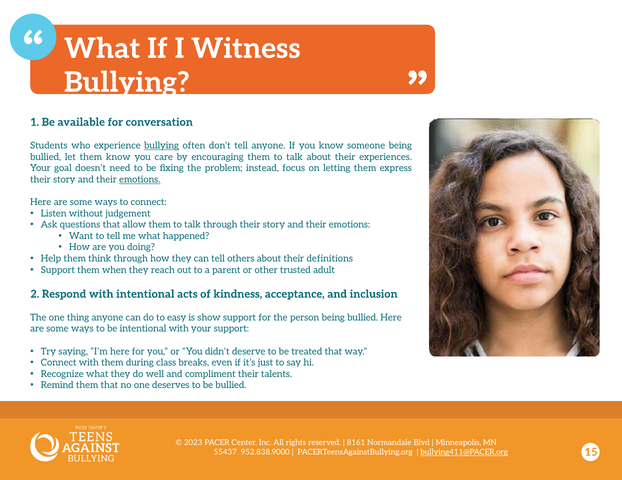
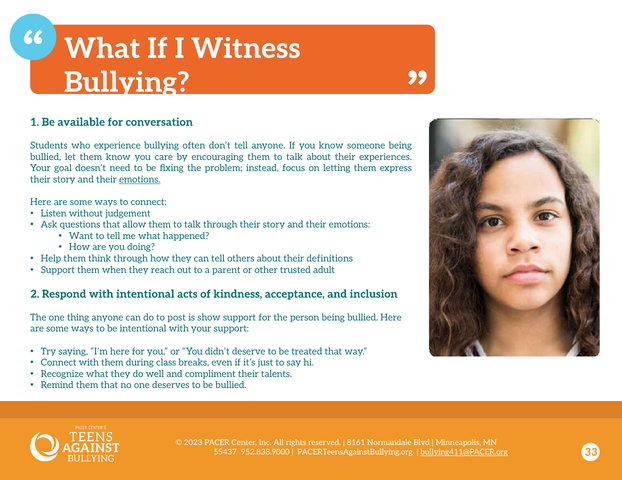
bullying at (162, 146) underline: present -> none
easy: easy -> post
15: 15 -> 33
